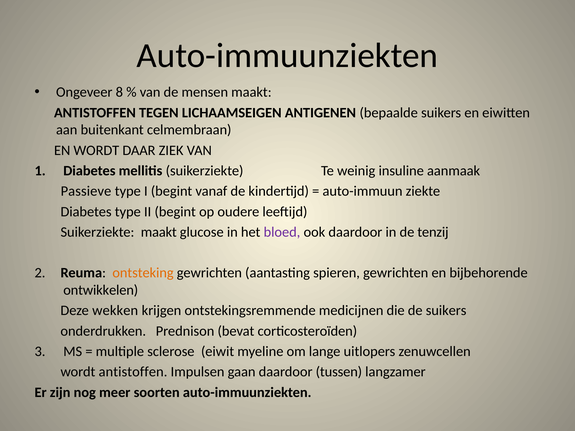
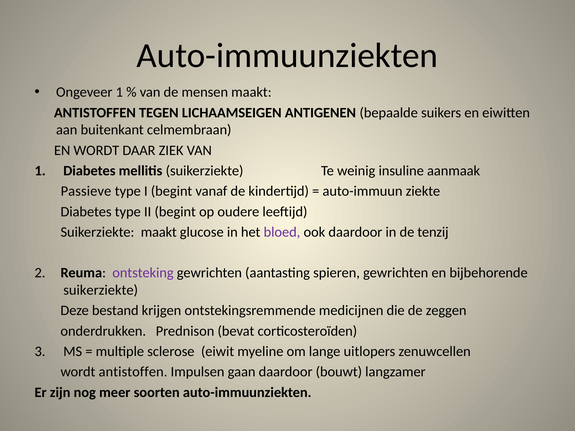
Ongeveer 8: 8 -> 1
ontsteking colour: orange -> purple
ontwikkelen at (101, 290): ontwikkelen -> suikerziekte
wekken: wekken -> bestand
de suikers: suikers -> zeggen
tussen: tussen -> bouwt
